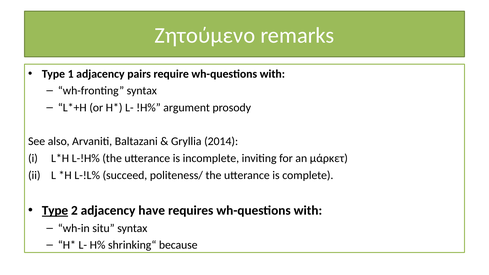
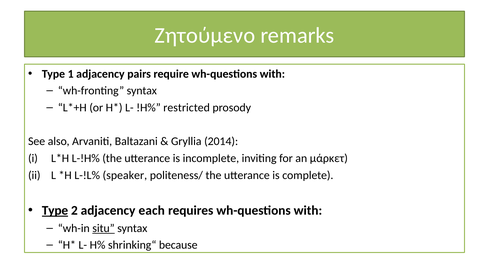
argument: argument -> restricted
succeed: succeed -> speaker
have: have -> each
situ underline: none -> present
